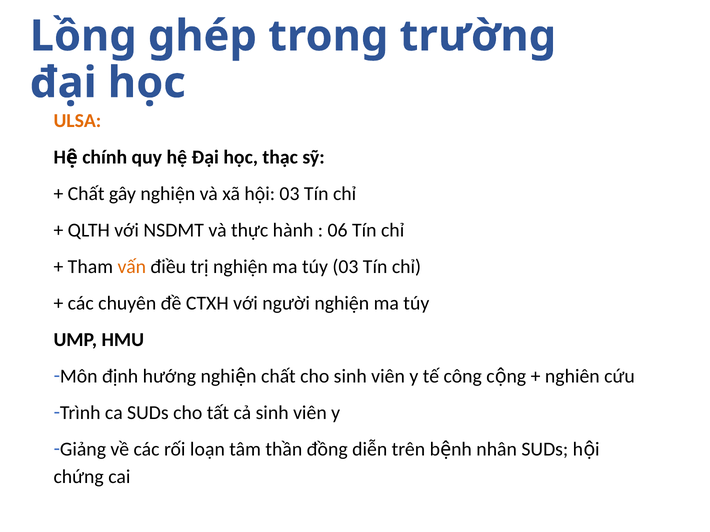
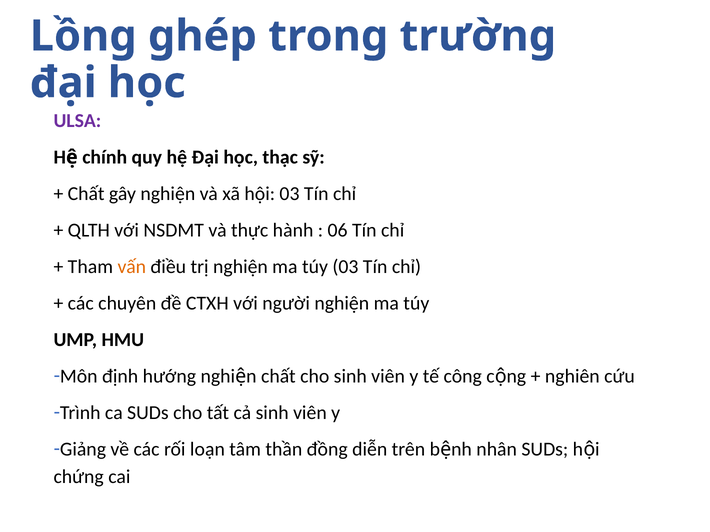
ULSA colour: orange -> purple
